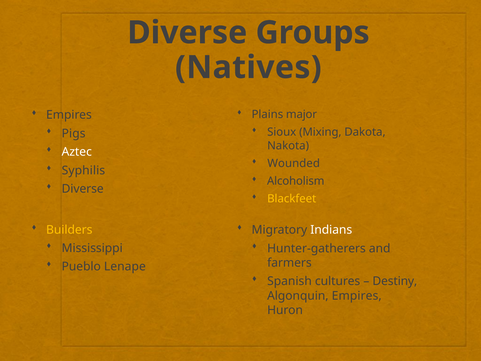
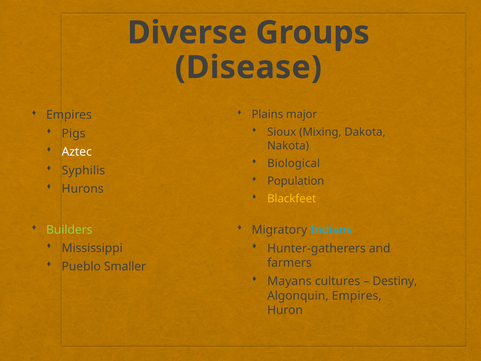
Natives: Natives -> Disease
Wounded: Wounded -> Biological
Alcoholism: Alcoholism -> Population
Diverse at (83, 189): Diverse -> Hurons
Builders colour: yellow -> light green
Indians colour: white -> light blue
Lenape: Lenape -> Smaller
Spanish: Spanish -> Mayans
